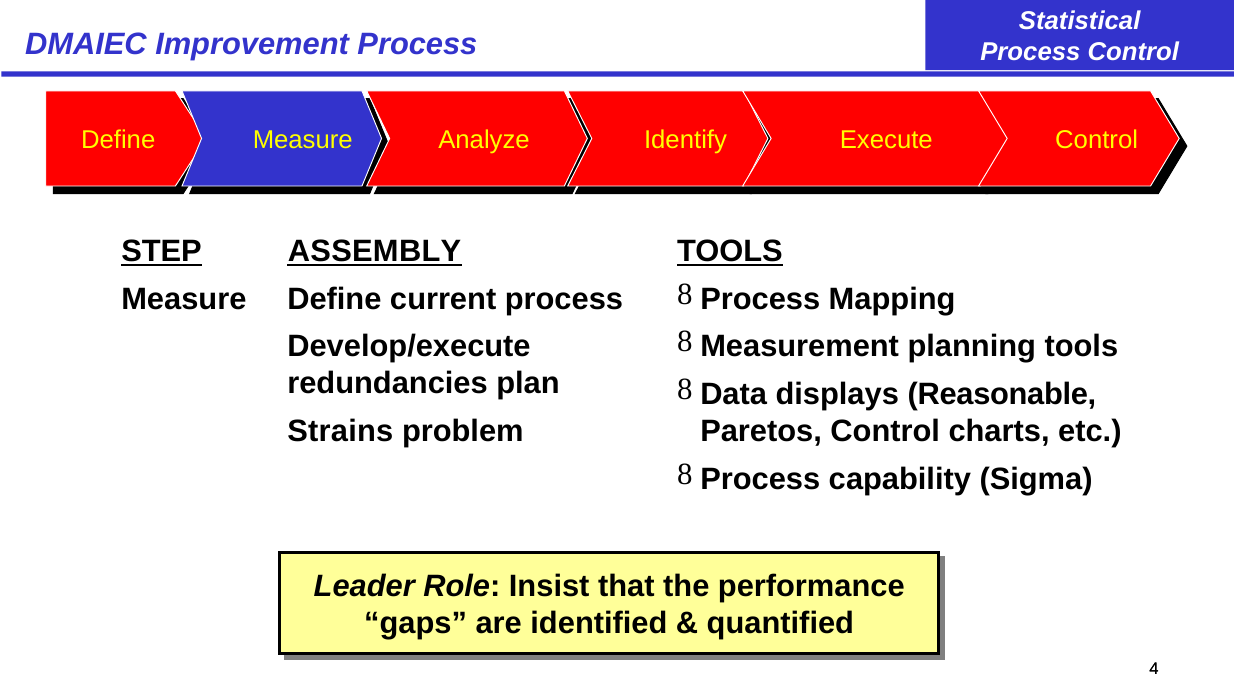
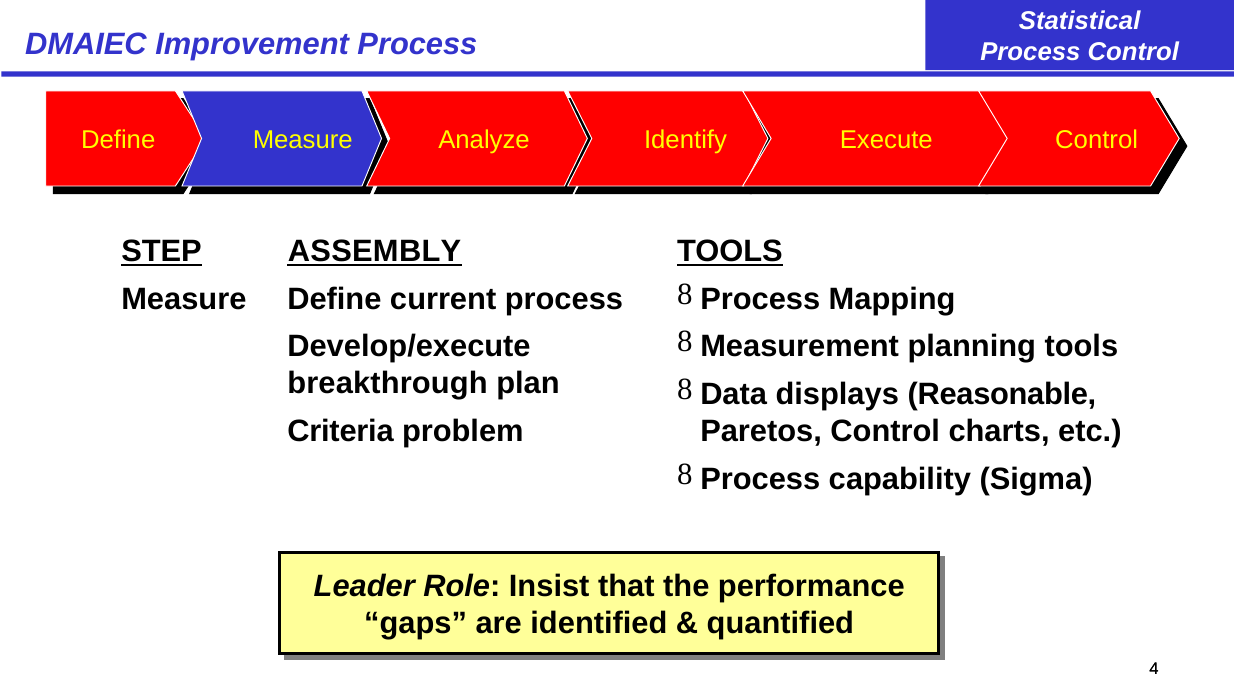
redundancies: redundancies -> breakthrough
Strains: Strains -> Criteria
